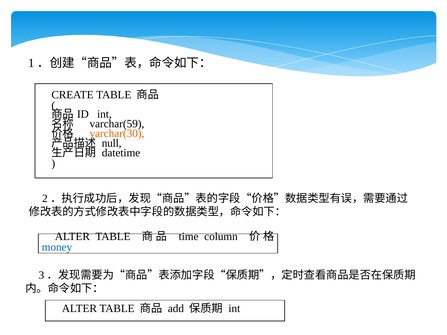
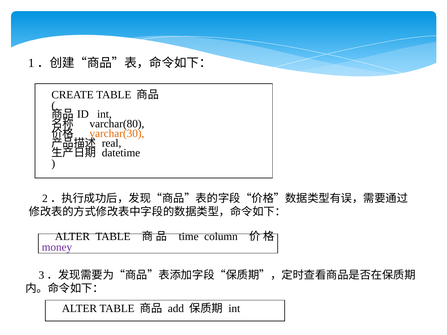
varchar(59: varchar(59 -> varchar(80
null: null -> real
money colour: blue -> purple
